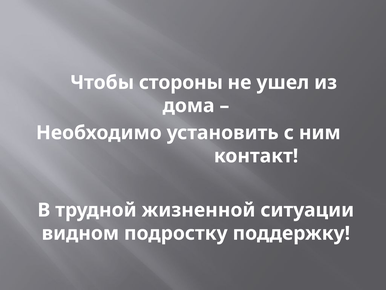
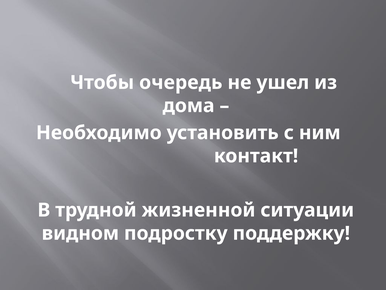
стороны: стороны -> очередь
